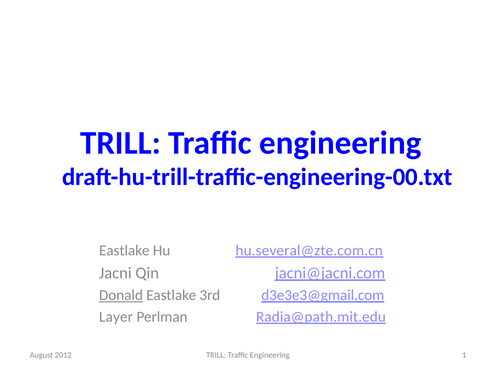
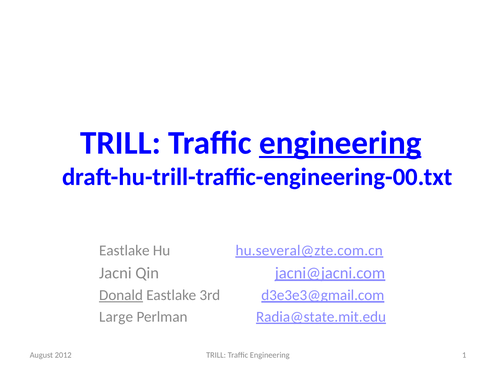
engineering at (340, 143) underline: none -> present
Layer: Layer -> Large
Radia@path.mit.edu: Radia@path.mit.edu -> Radia@state.mit.edu
